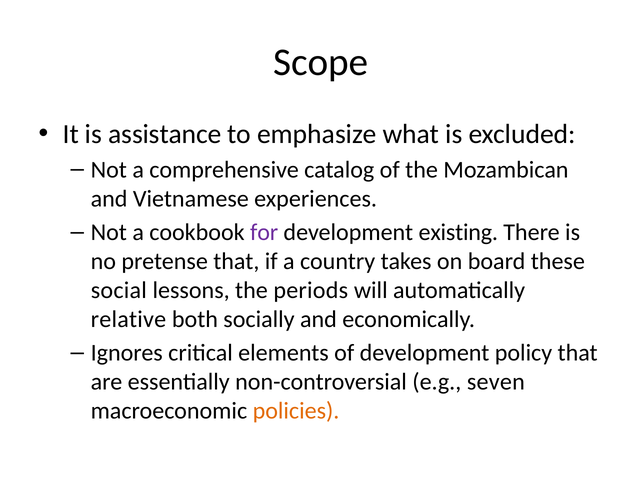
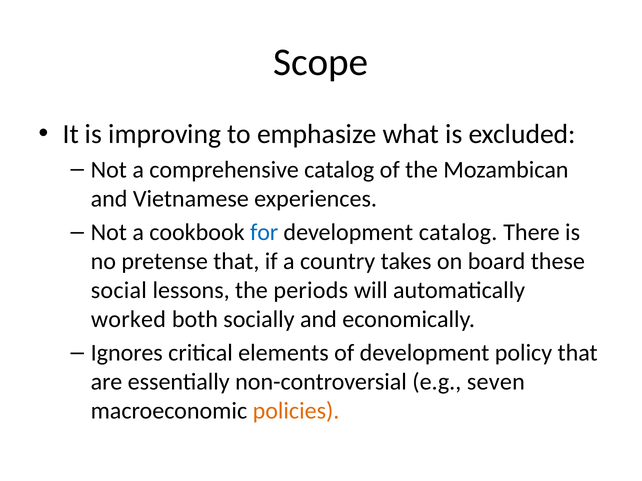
assistance: assistance -> improving
for colour: purple -> blue
development existing: existing -> catalog
relative: relative -> worked
